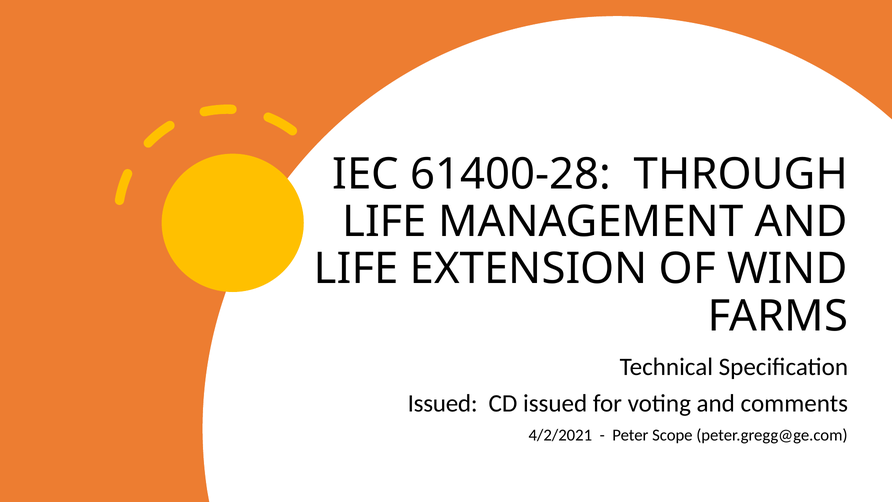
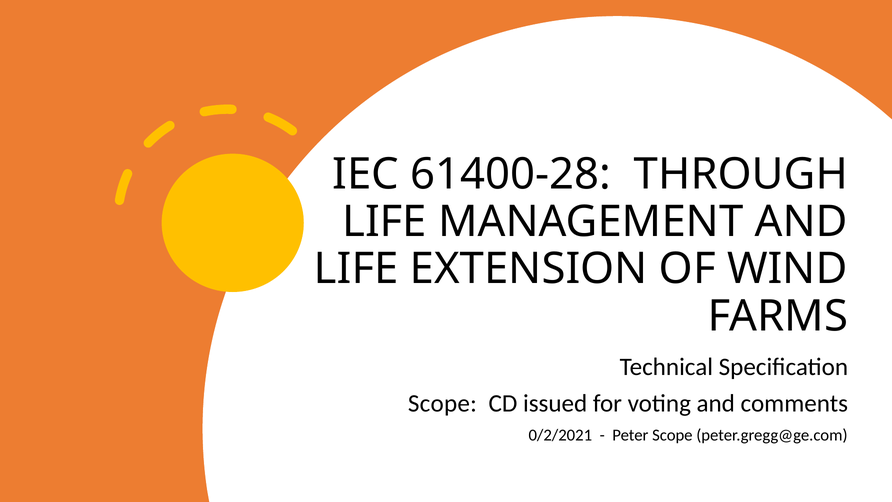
Issued at (443, 403): Issued -> Scope
4/2/2021: 4/2/2021 -> 0/2/2021
